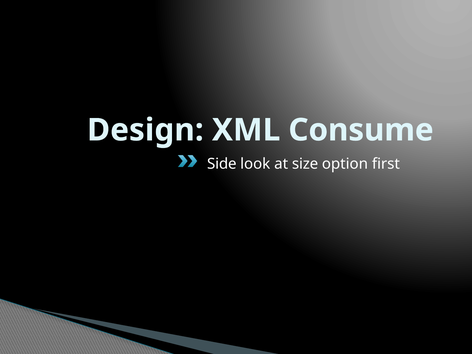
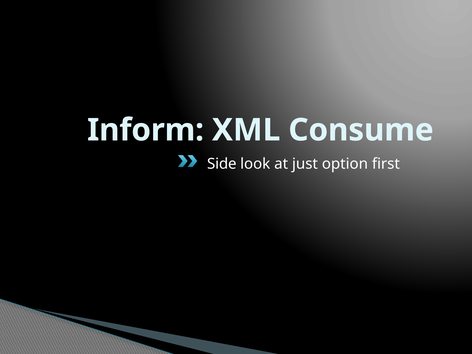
Design: Design -> Inform
size: size -> just
